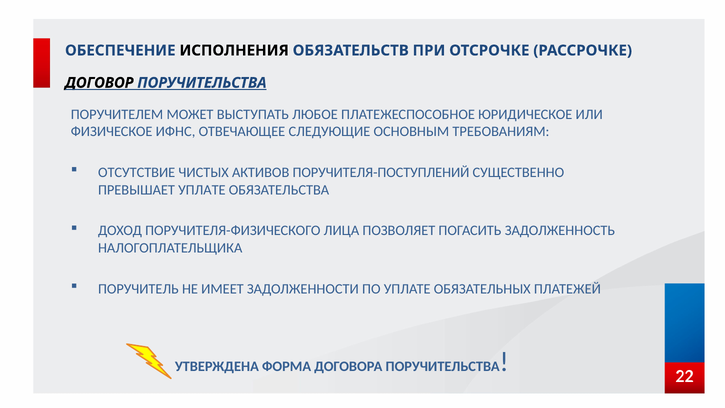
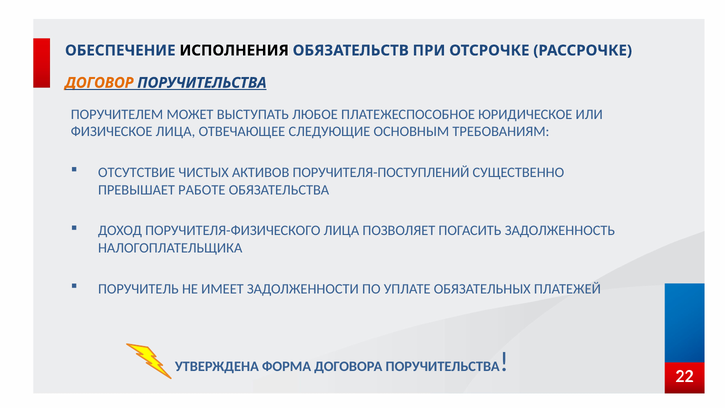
ДОГОВОР colour: black -> orange
ФИЗИЧЕСКОЕ ИФНС: ИФНС -> ЛИЦА
ПРЕВЫШАЕТ УПЛАТЕ: УПЛАТЕ -> РАБОТЕ
